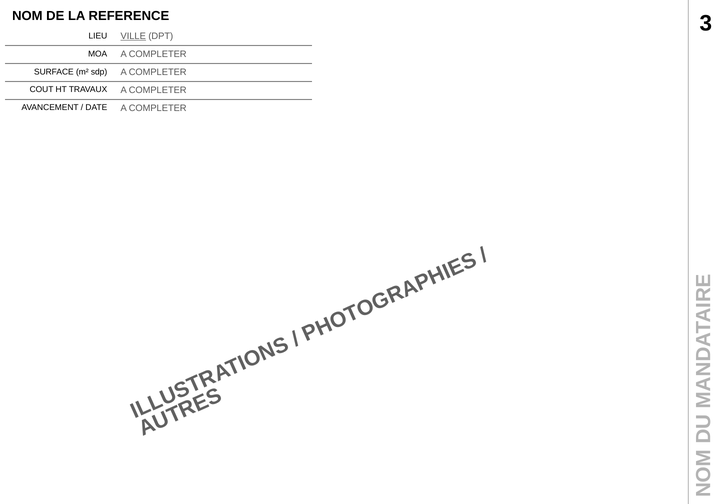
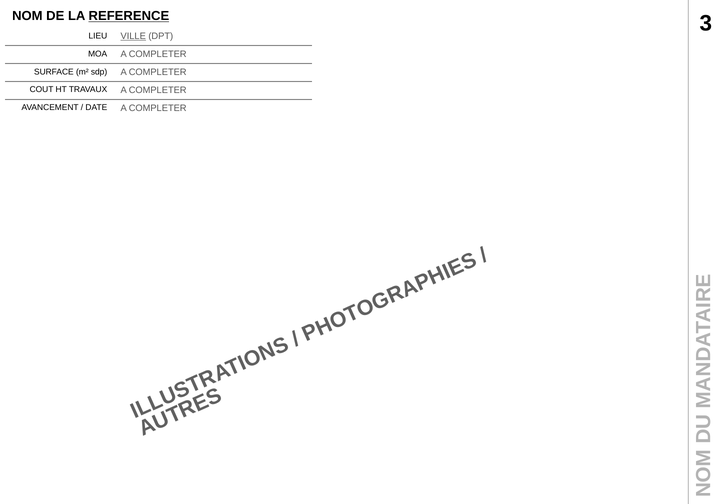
REFERENCE underline: none -> present
